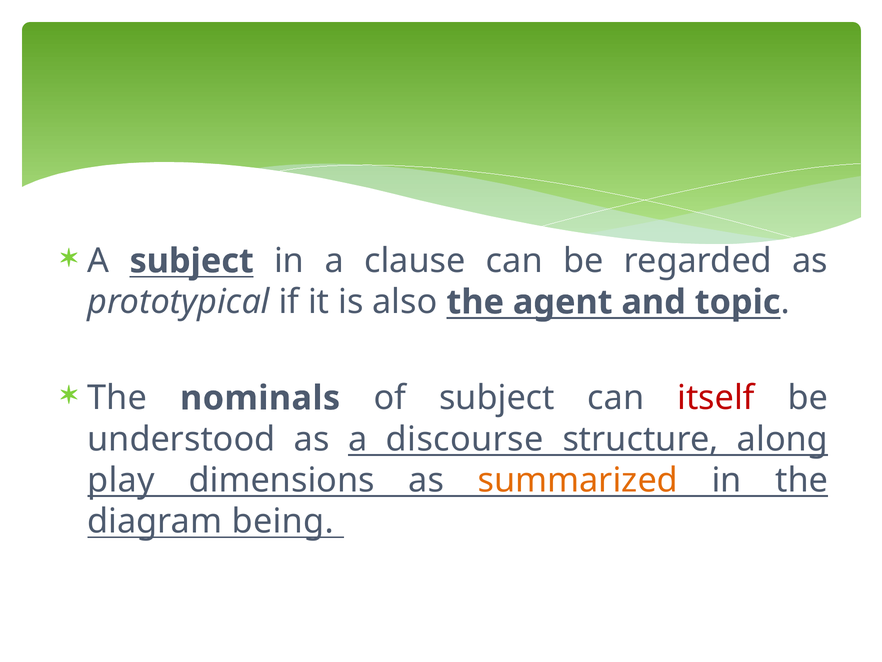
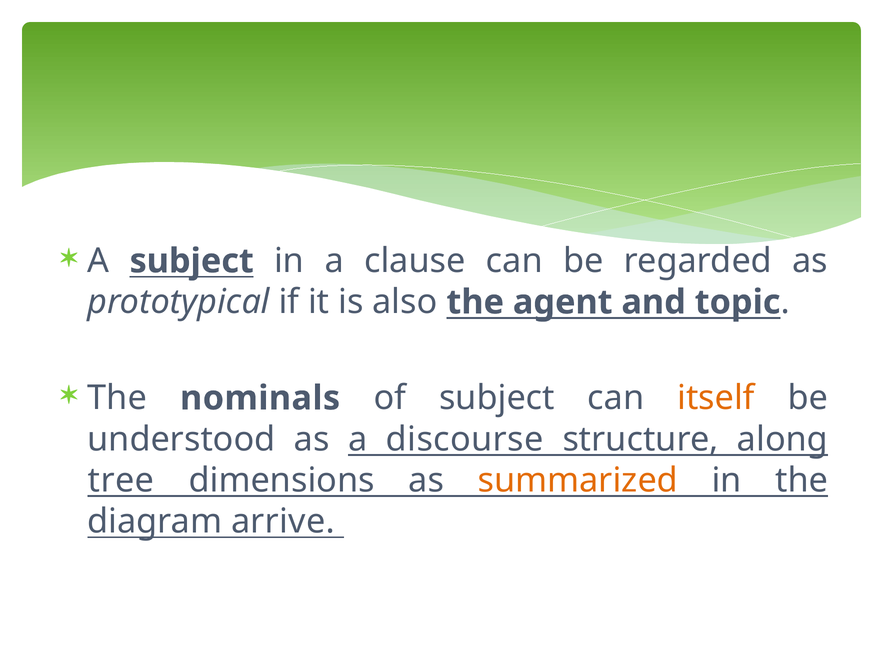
itself colour: red -> orange
play: play -> tree
being: being -> arrive
